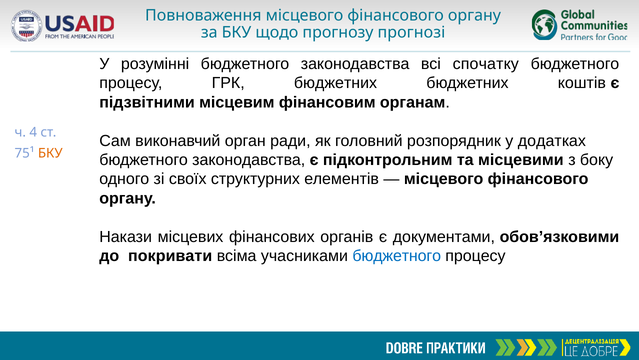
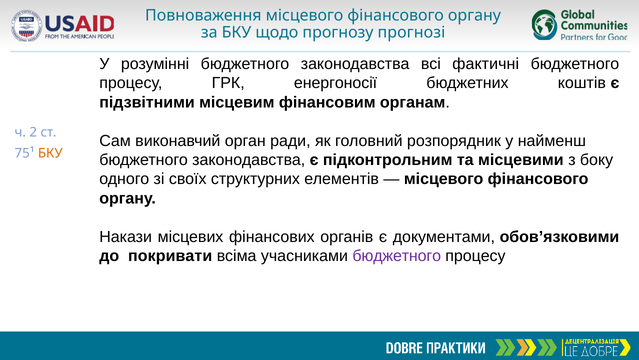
спочатку: спочатку -> фактичні
ГРК бюджетних: бюджетних -> енергоносії
4: 4 -> 2
додатках: додатках -> найменш
бюджетного at (397, 256) colour: blue -> purple
